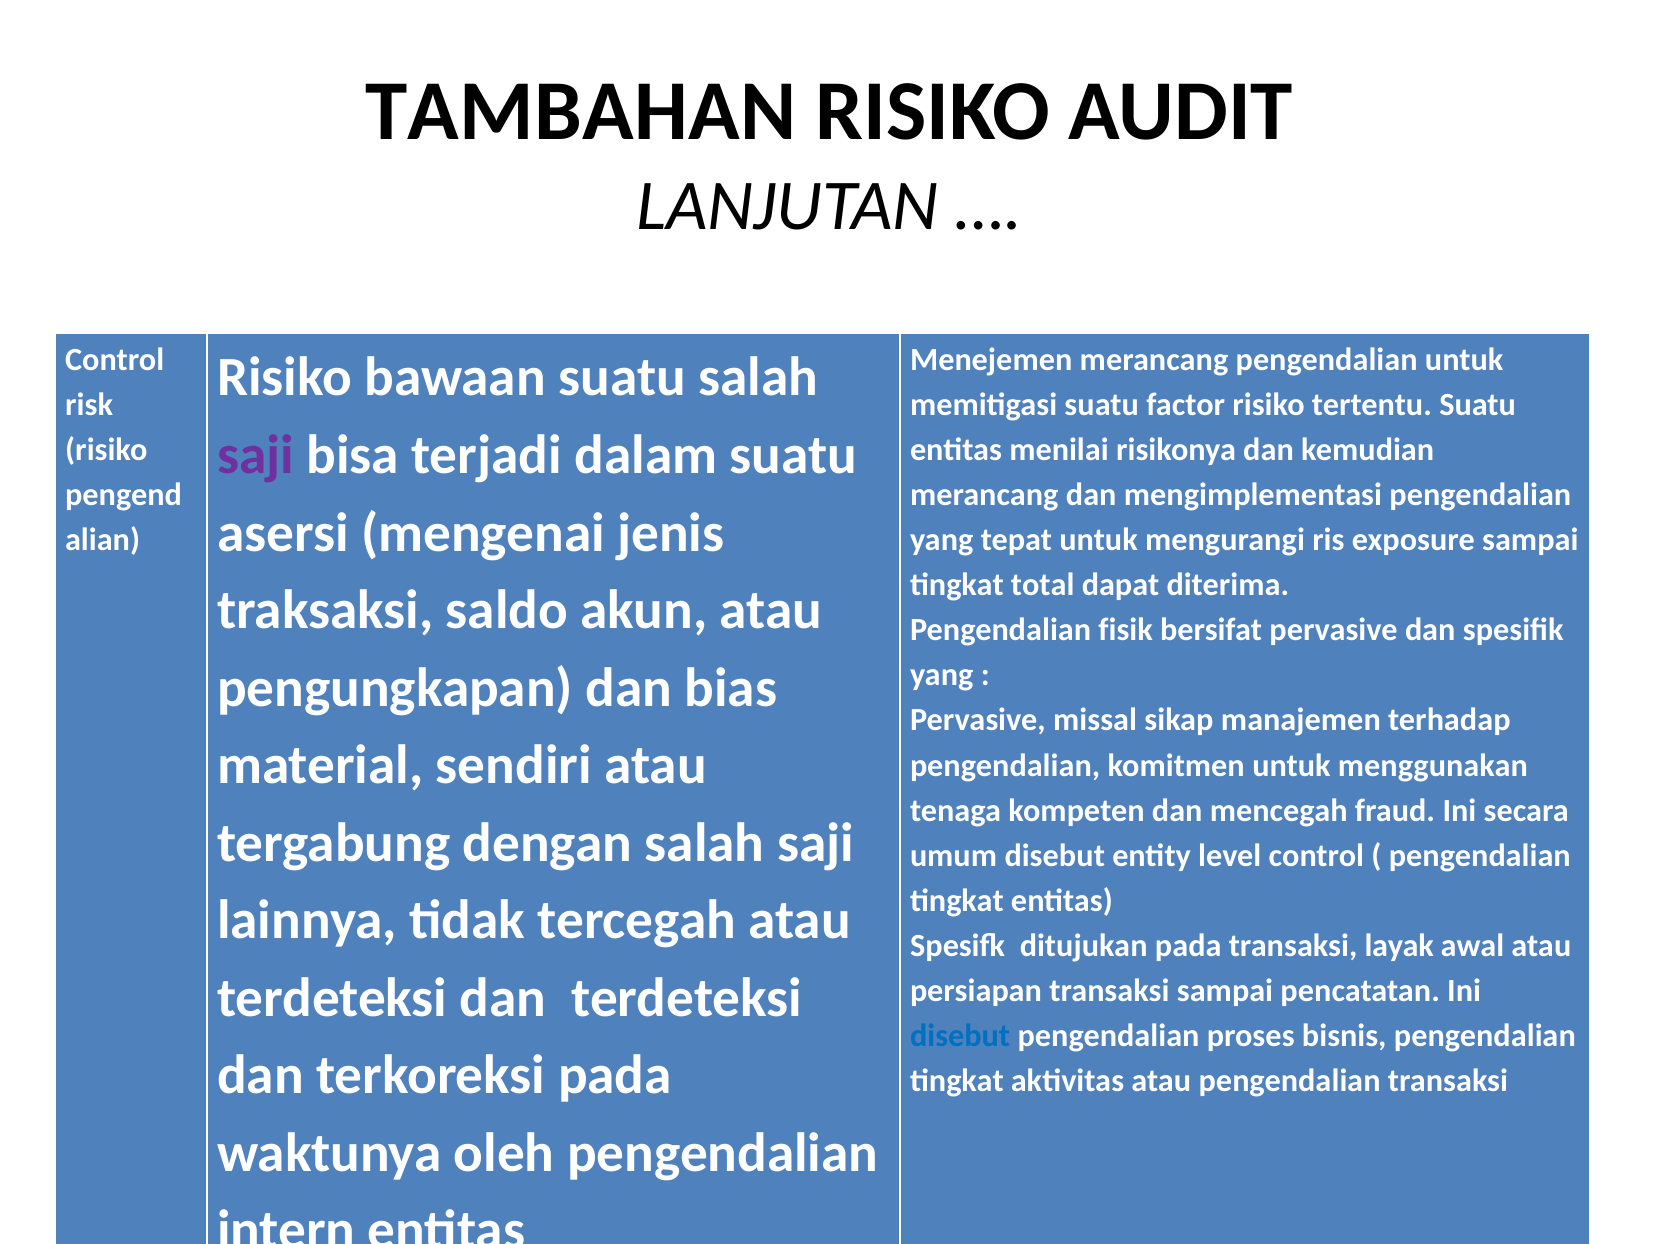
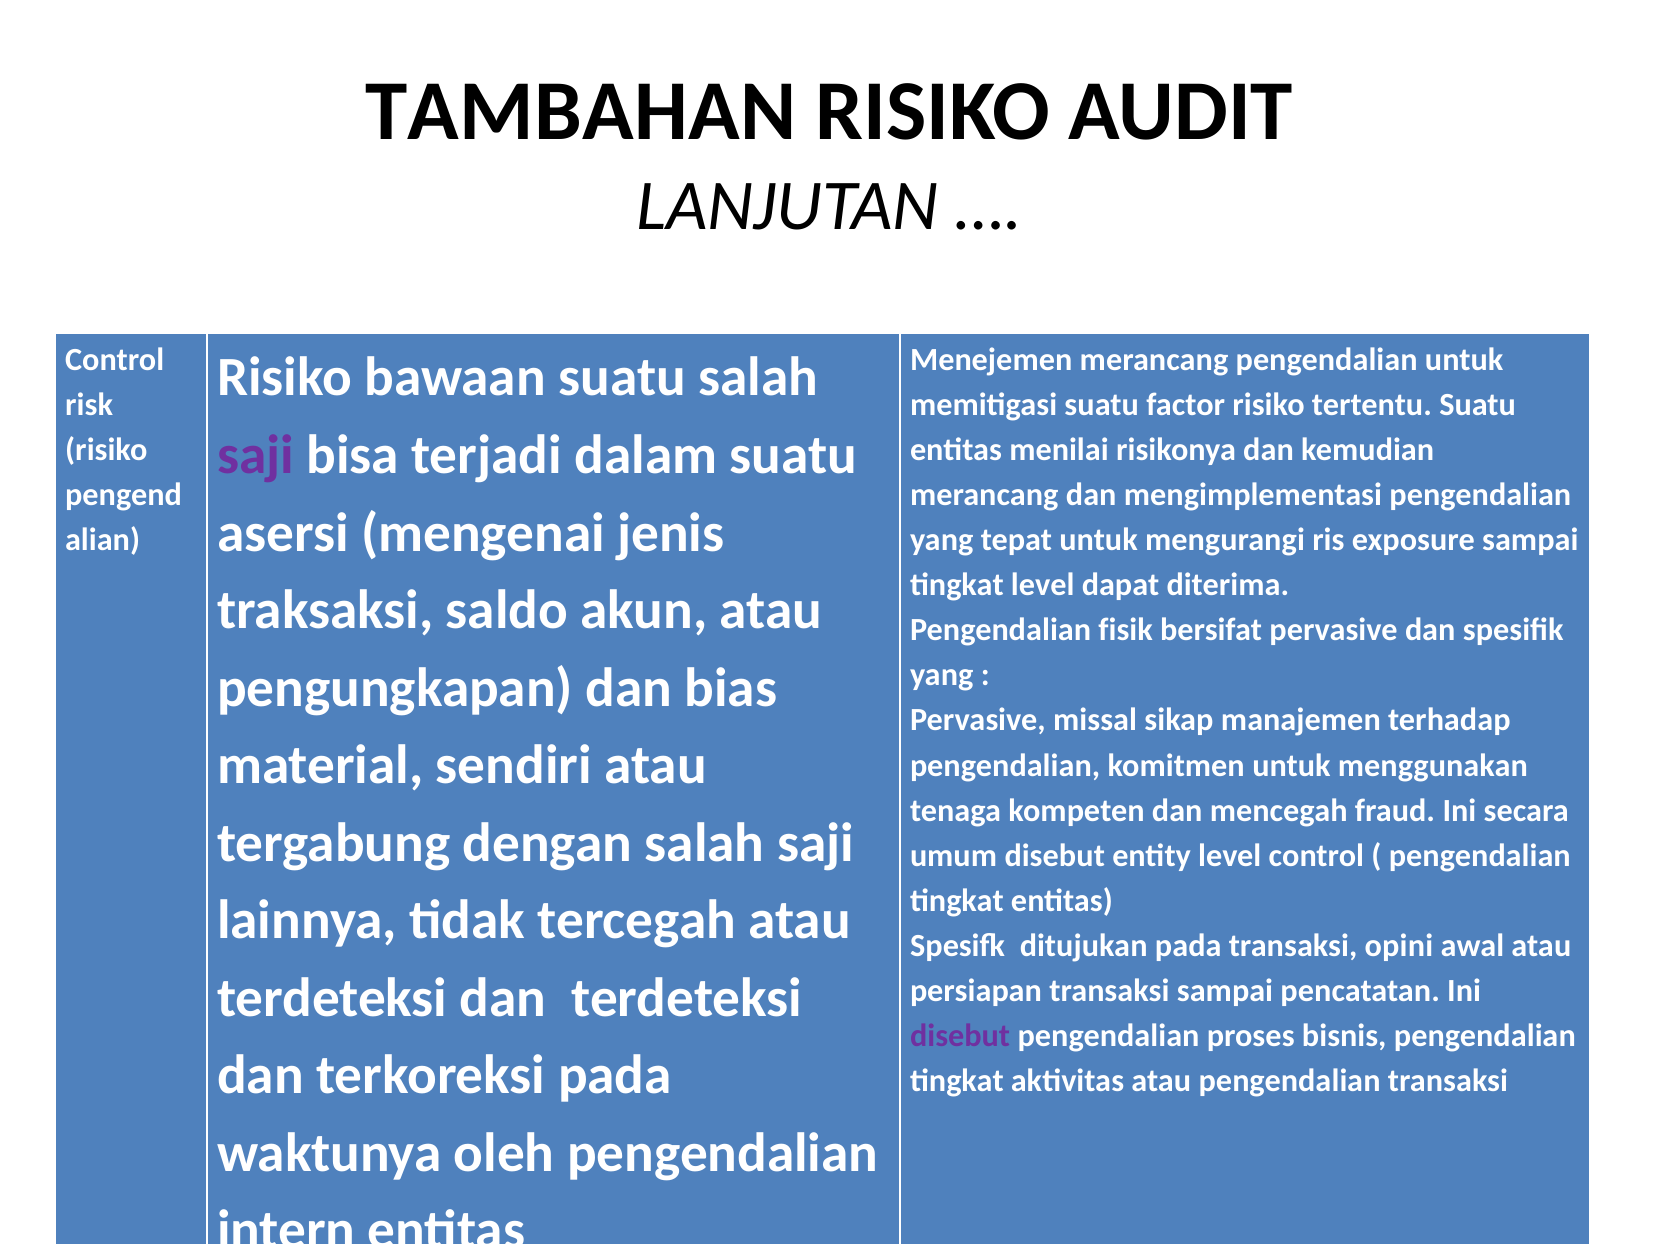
tingkat total: total -> level
layak: layak -> opini
disebut at (960, 1036) colour: blue -> purple
